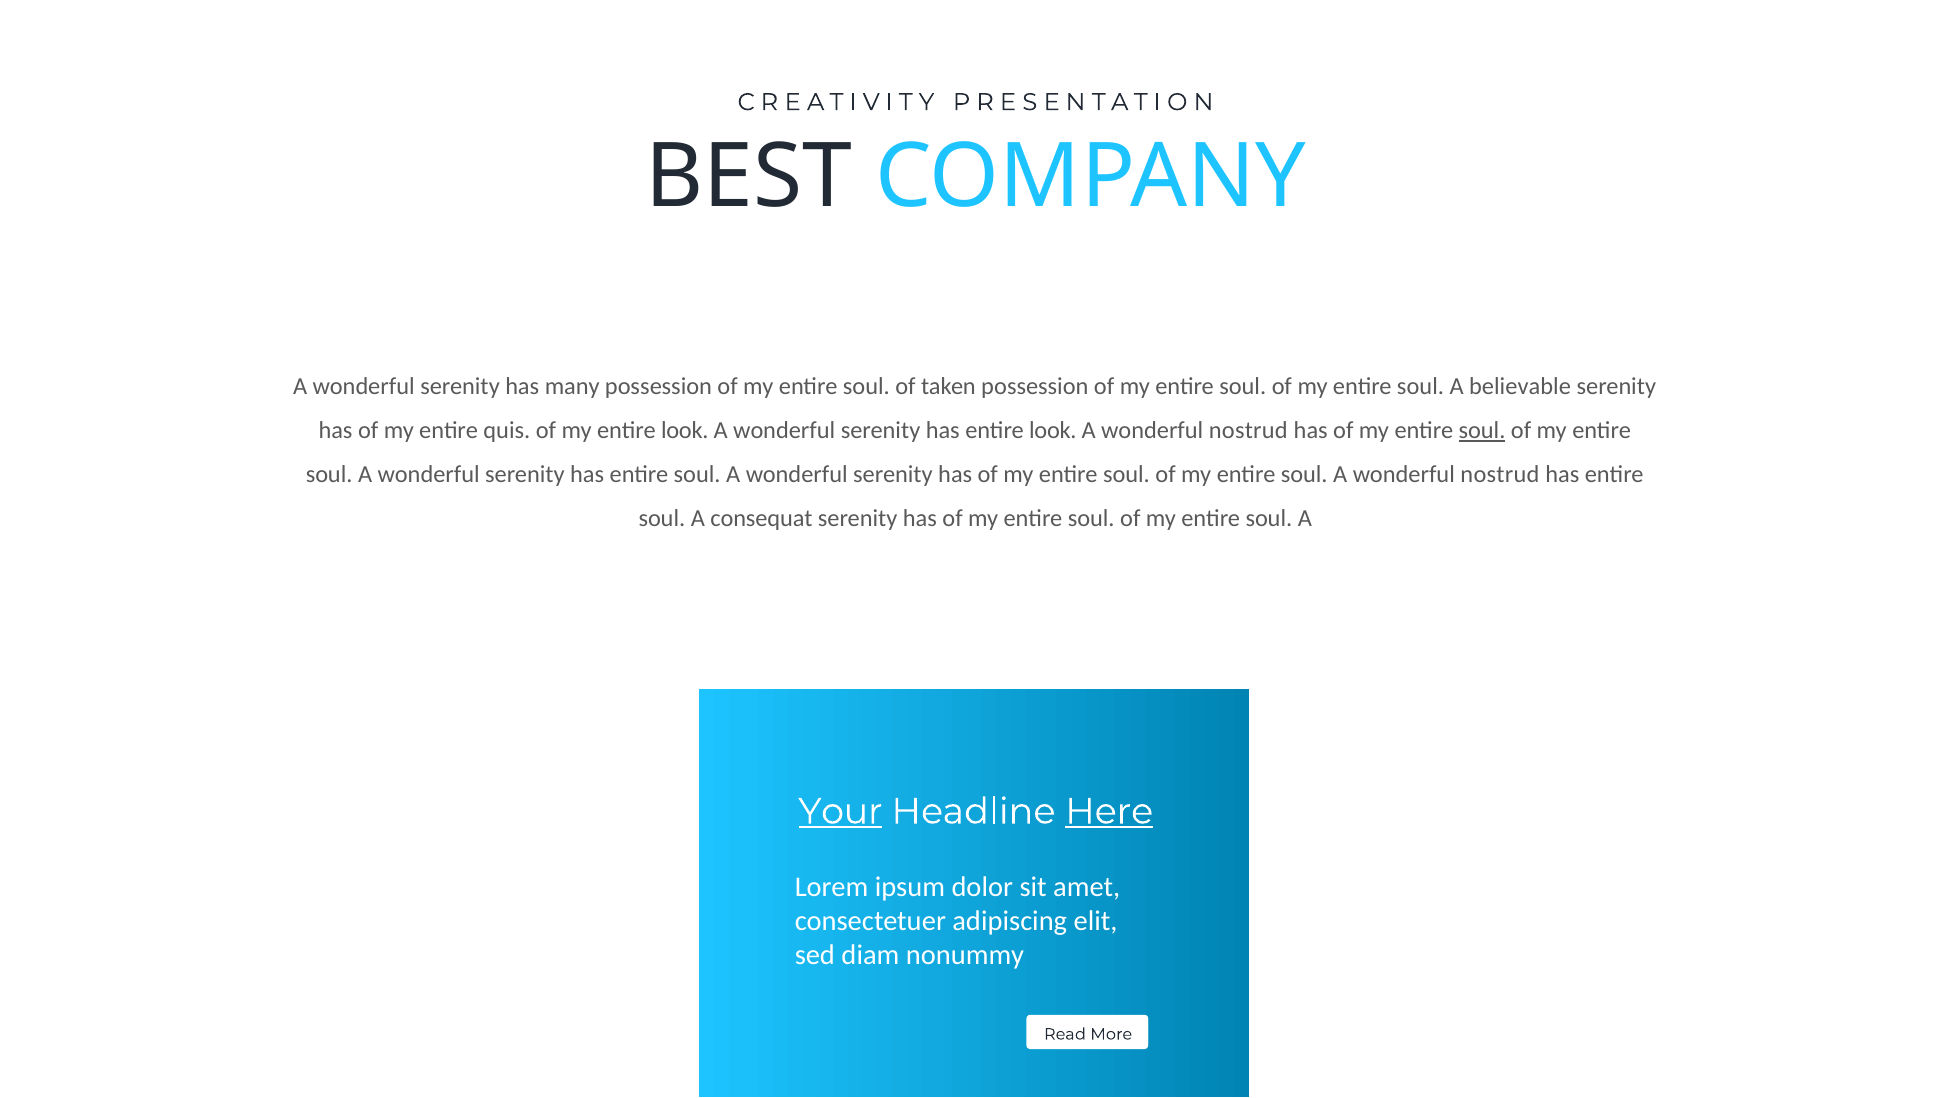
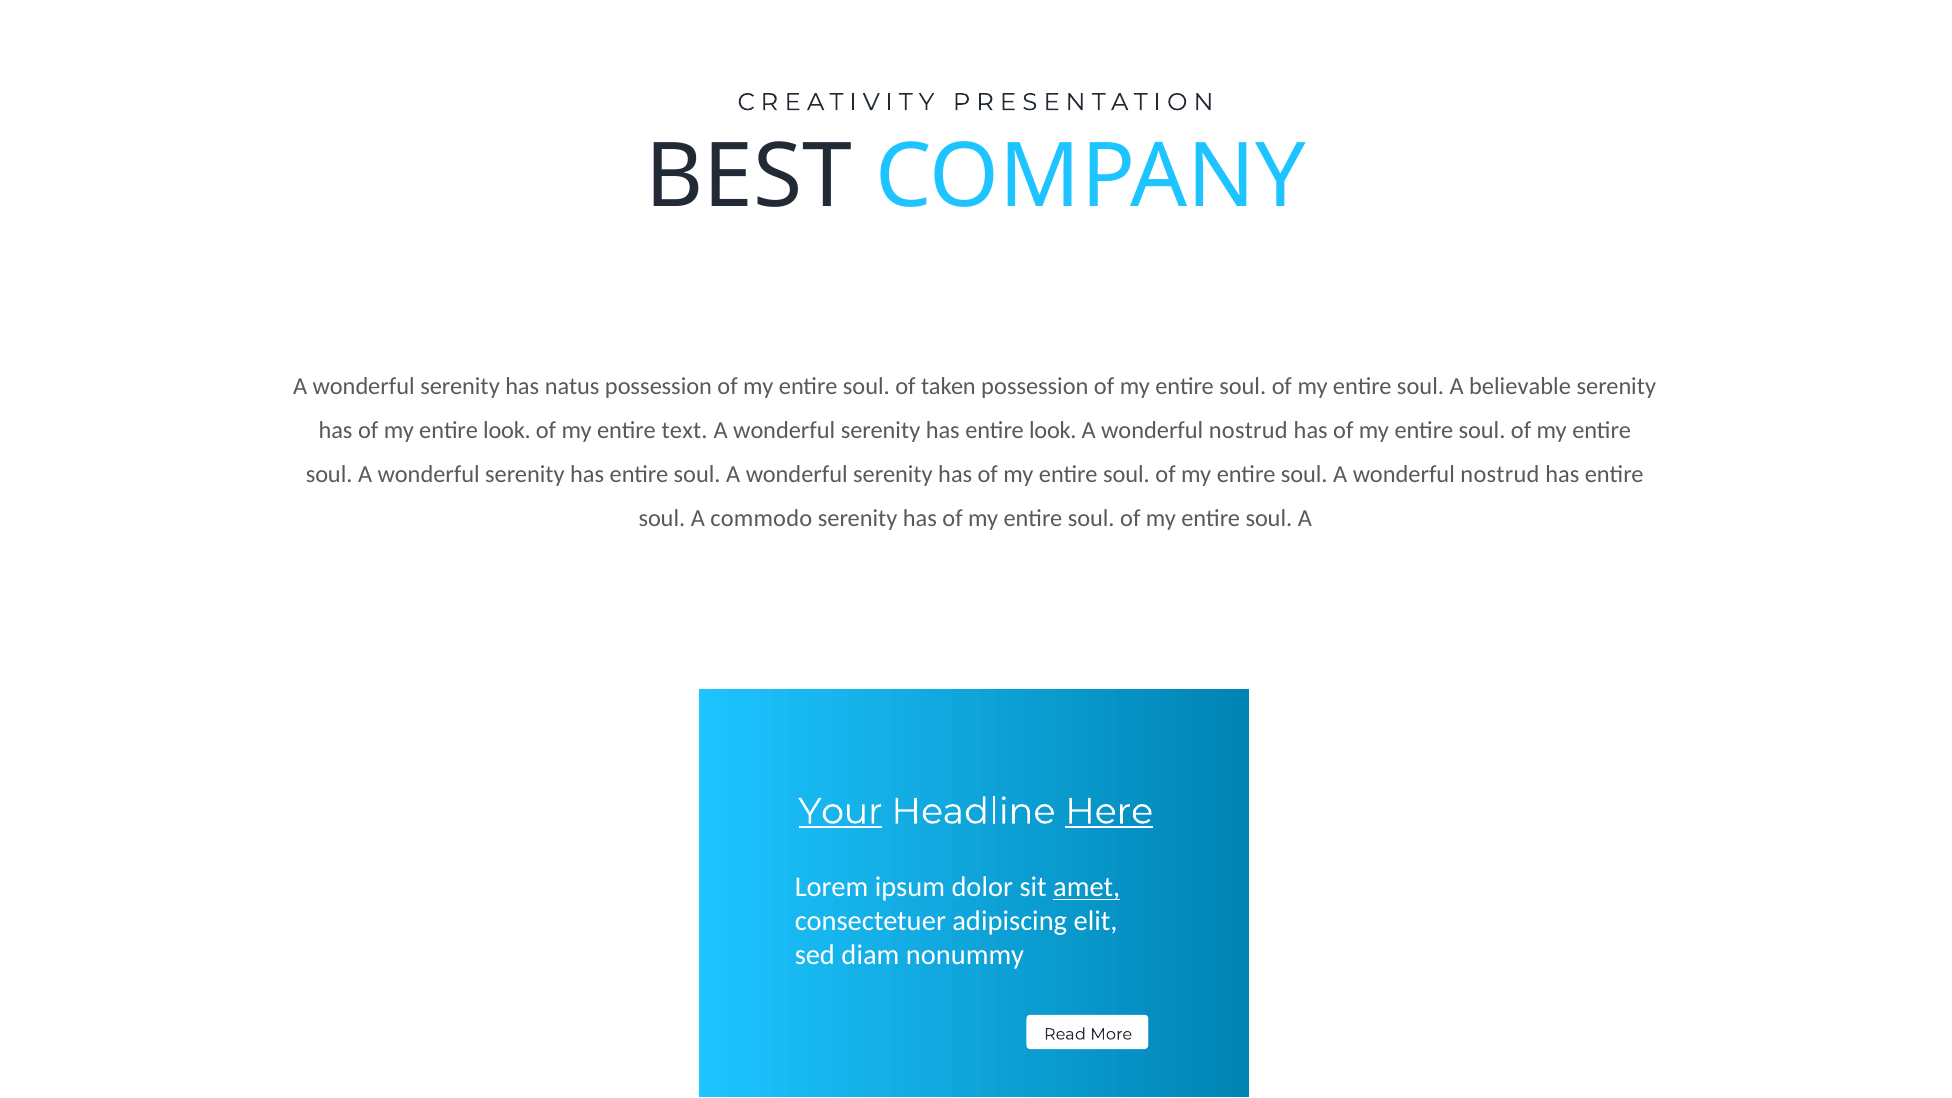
many: many -> natus
my entire quis: quis -> look
my entire look: look -> text
soul at (1482, 431) underline: present -> none
consequat: consequat -> commodo
amet underline: none -> present
